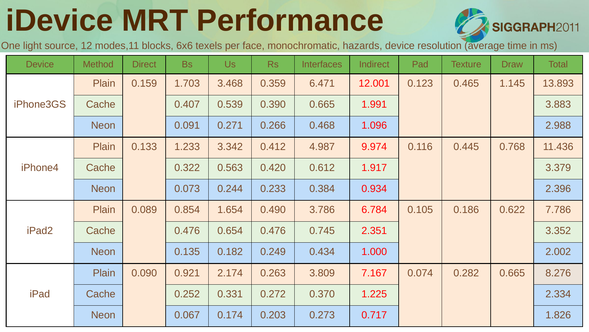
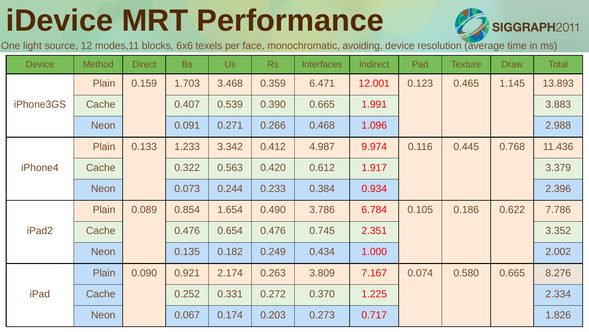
hazards: hazards -> avoiding
0.282: 0.282 -> 0.580
